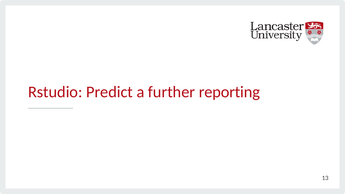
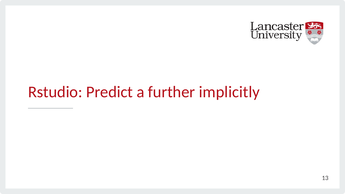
reporting: reporting -> implicitly
